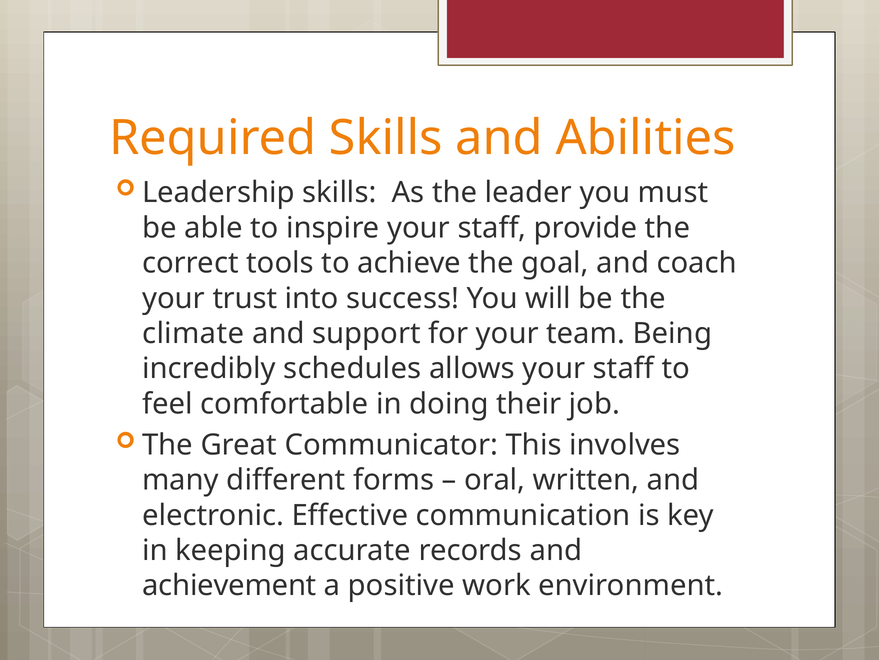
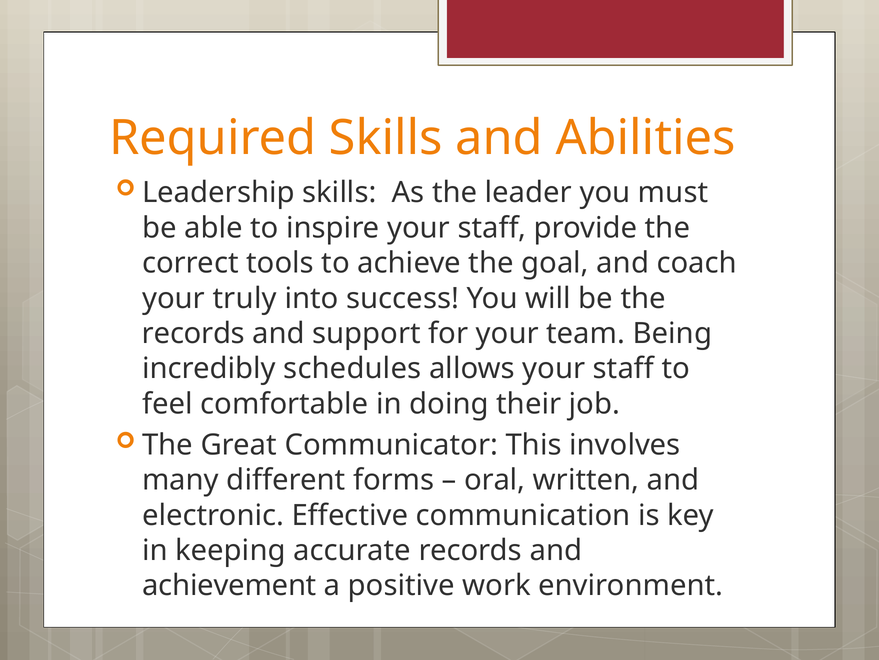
trust: trust -> truly
climate at (193, 333): climate -> records
